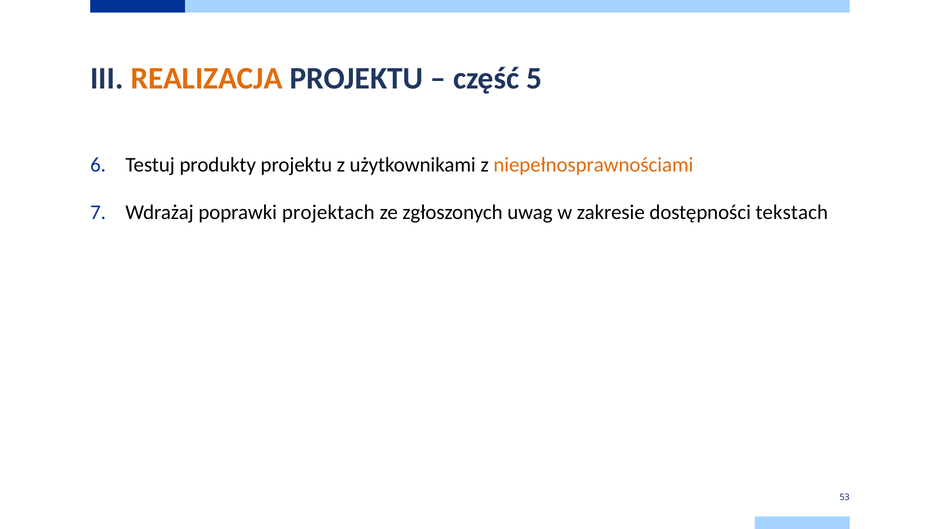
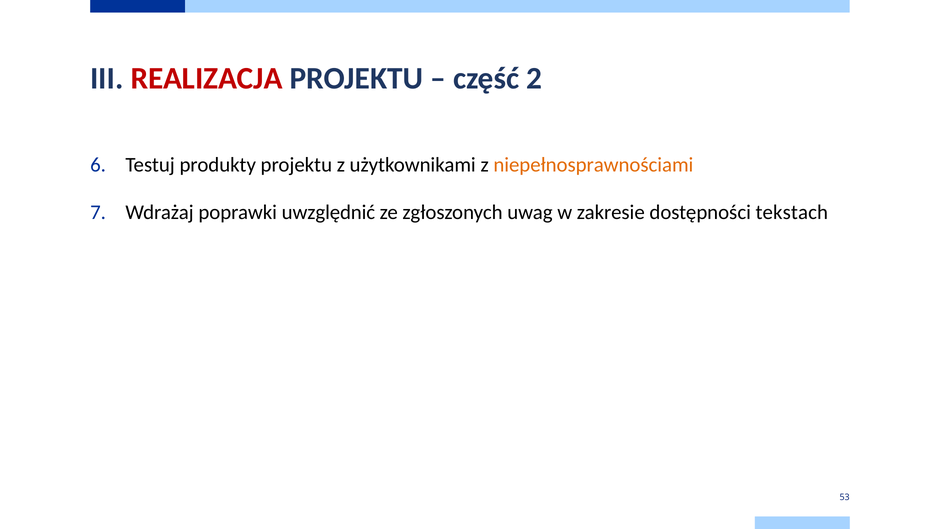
REALIZACJA colour: orange -> red
5: 5 -> 2
projektach: projektach -> uwzględnić
